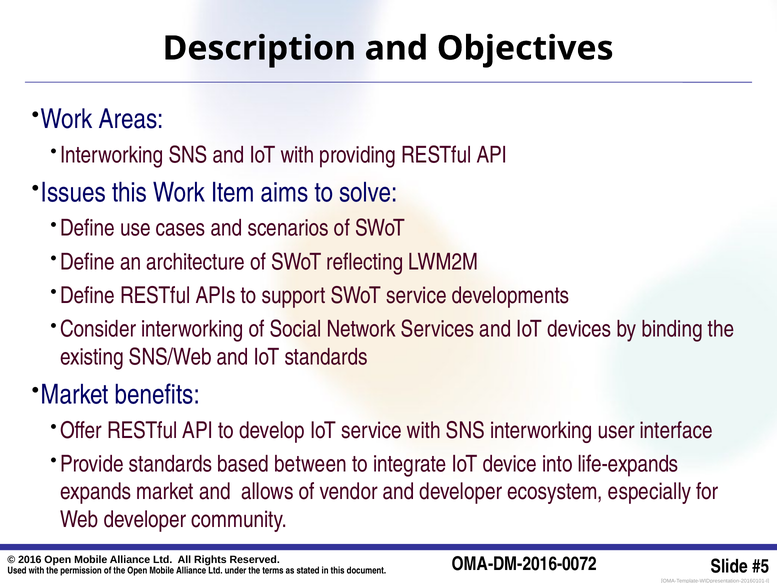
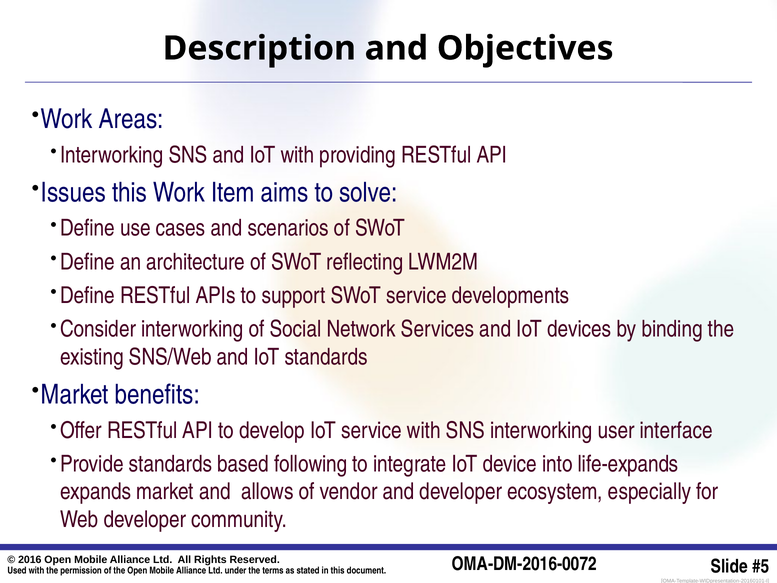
between: between -> following
